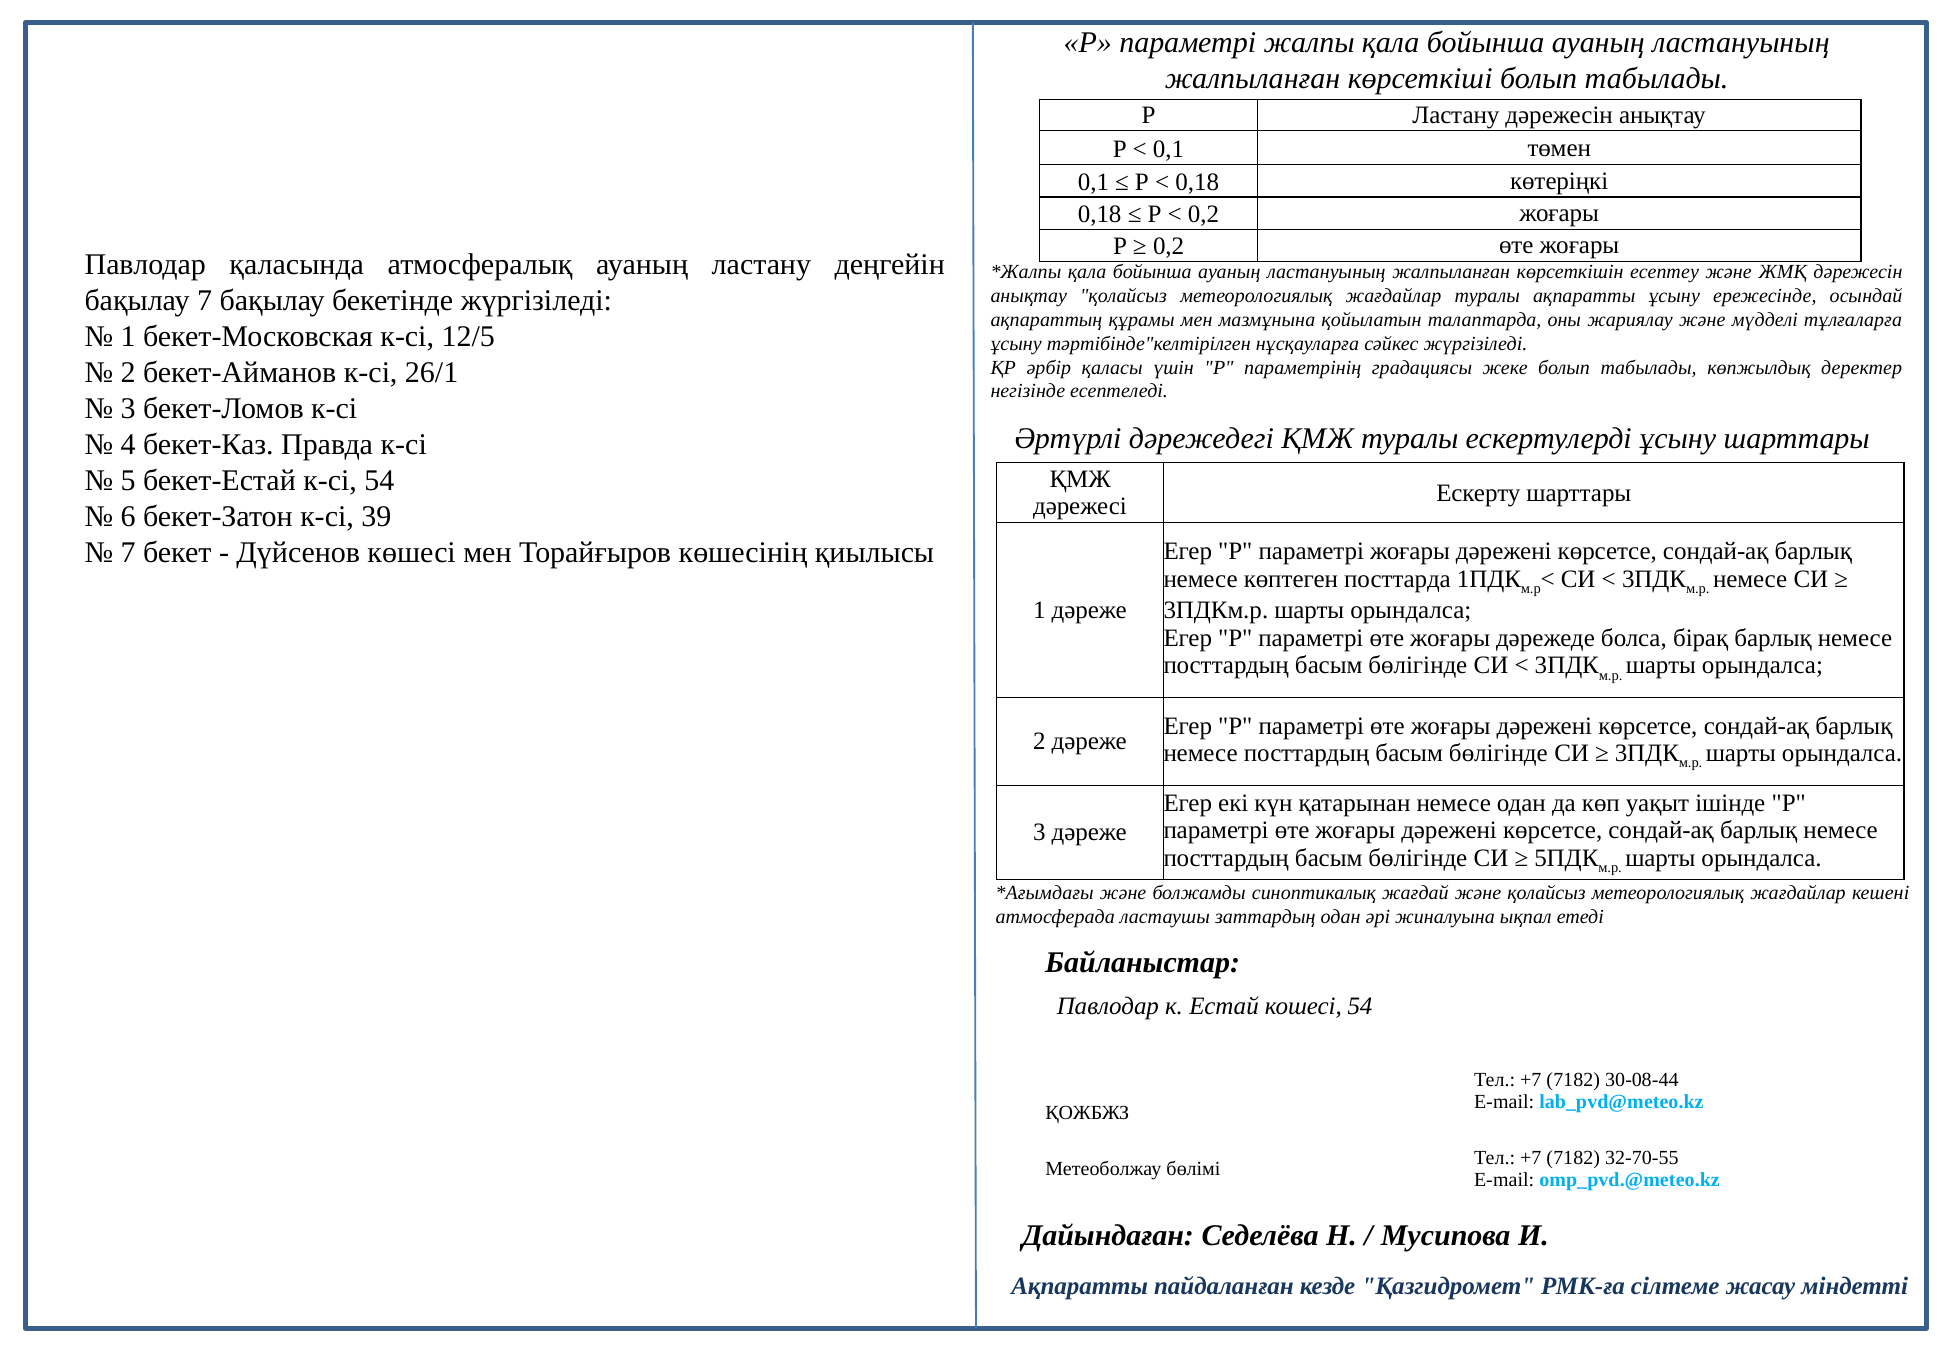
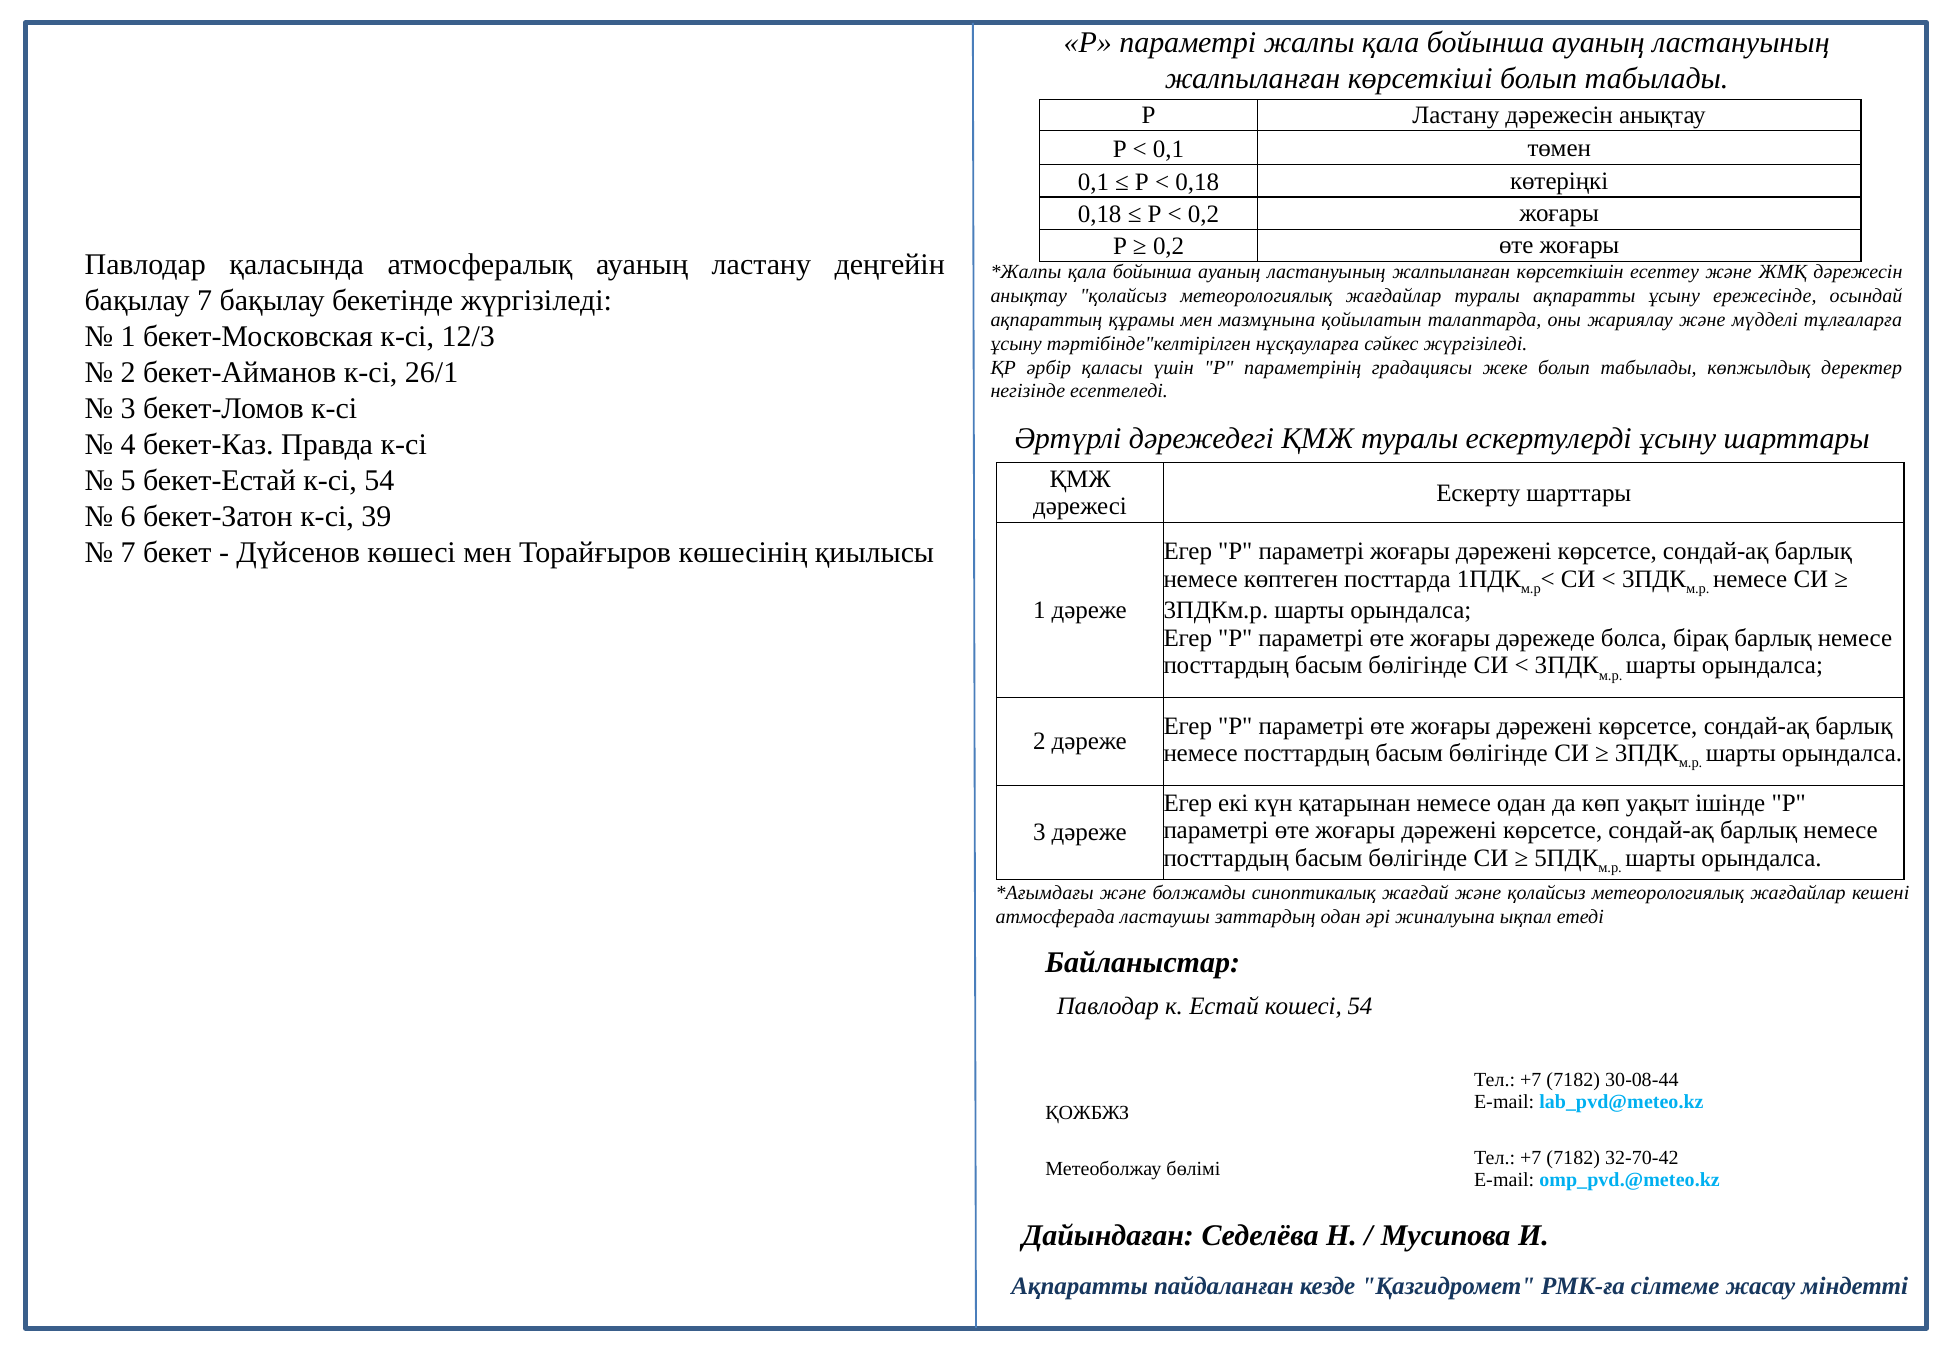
12/5: 12/5 -> 12/3
32-70-55: 32-70-55 -> 32-70-42
